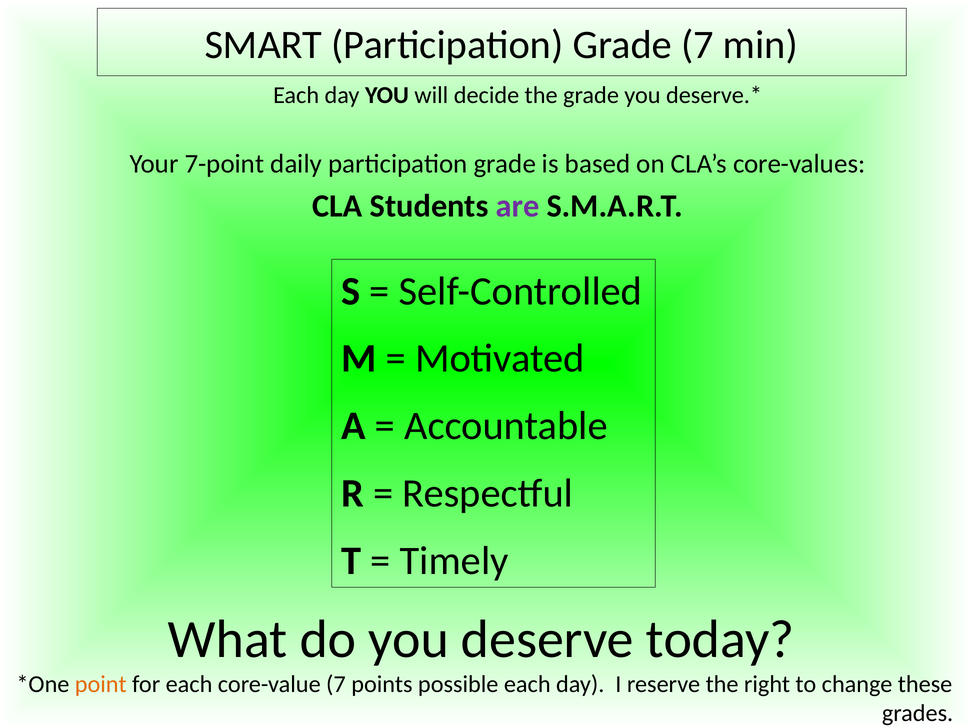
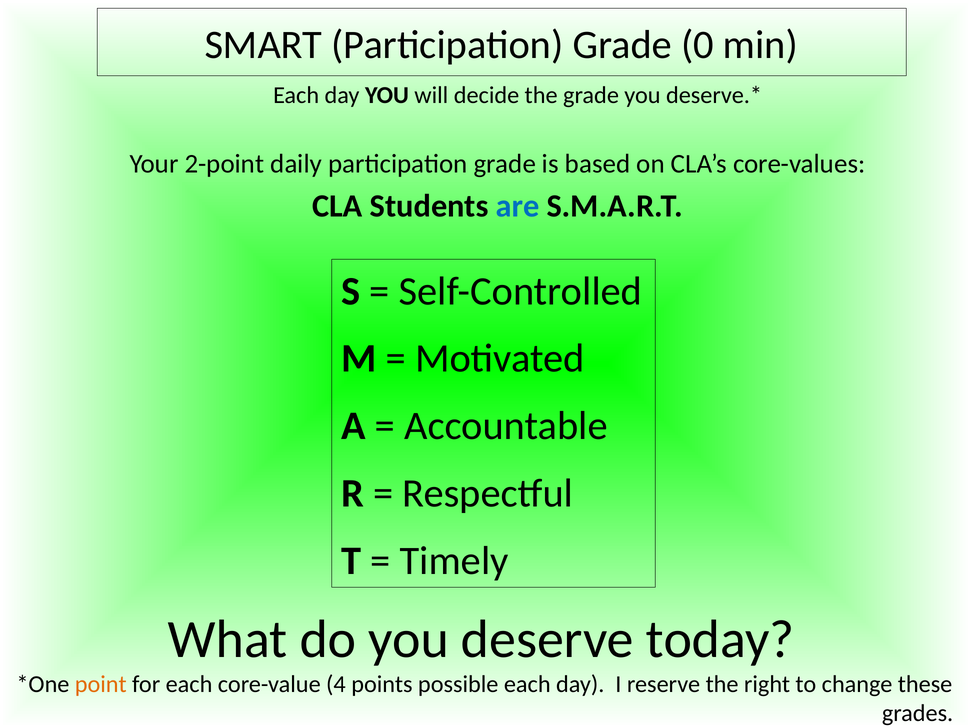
Grade 7: 7 -> 0
7-point: 7-point -> 2-point
are colour: purple -> blue
core-value 7: 7 -> 4
